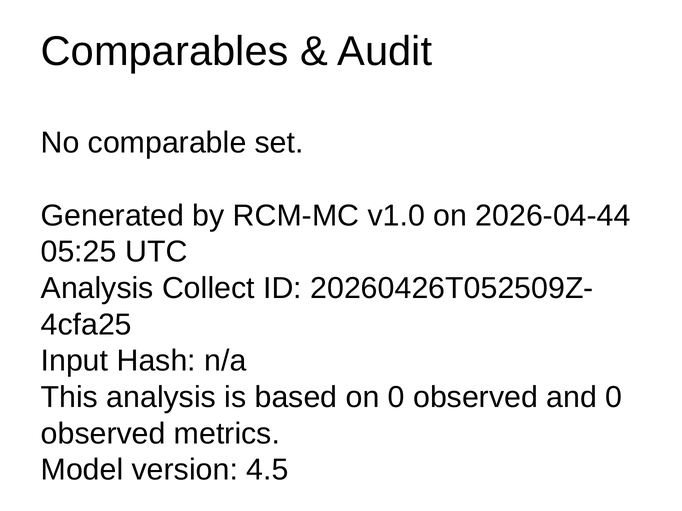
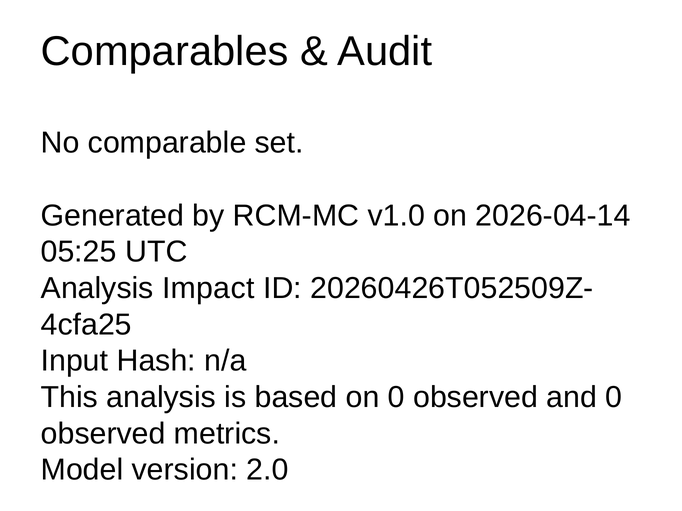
2026-04-44: 2026-04-44 -> 2026-04-14
Collect: Collect -> Impact
4.5: 4.5 -> 2.0
